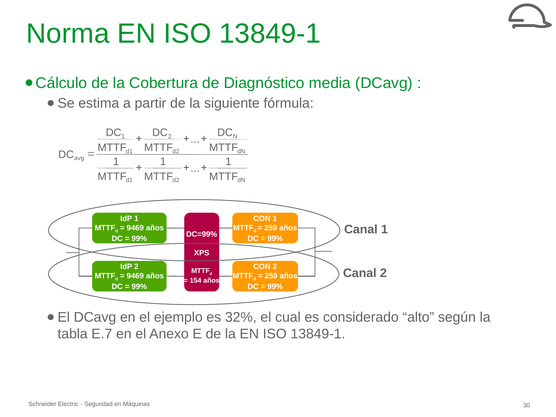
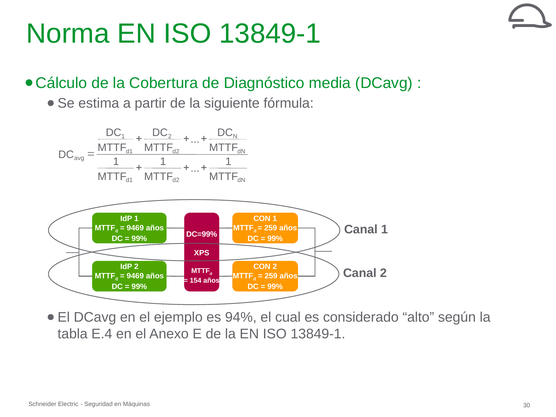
32%: 32% -> 94%
E.7: E.7 -> E.4
